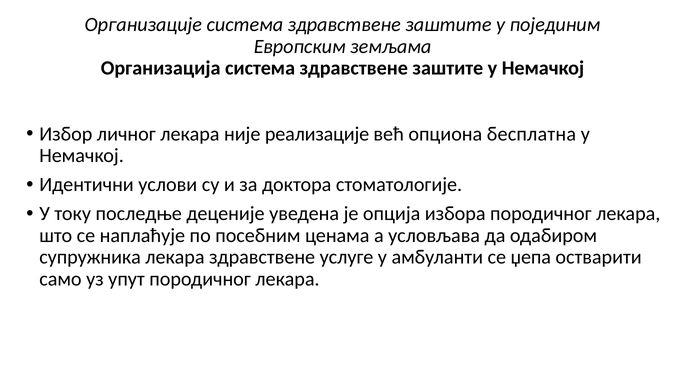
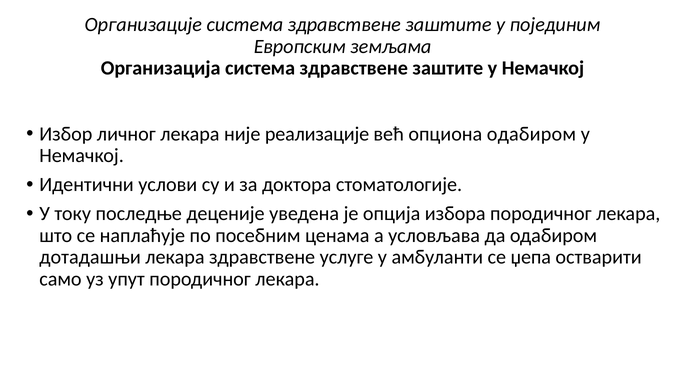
опциона бесплатна: бесплатна -> одабиром
супружника: супружника -> дотадашњи
